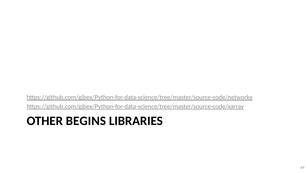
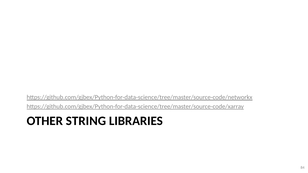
BEGINS: BEGINS -> STRING
